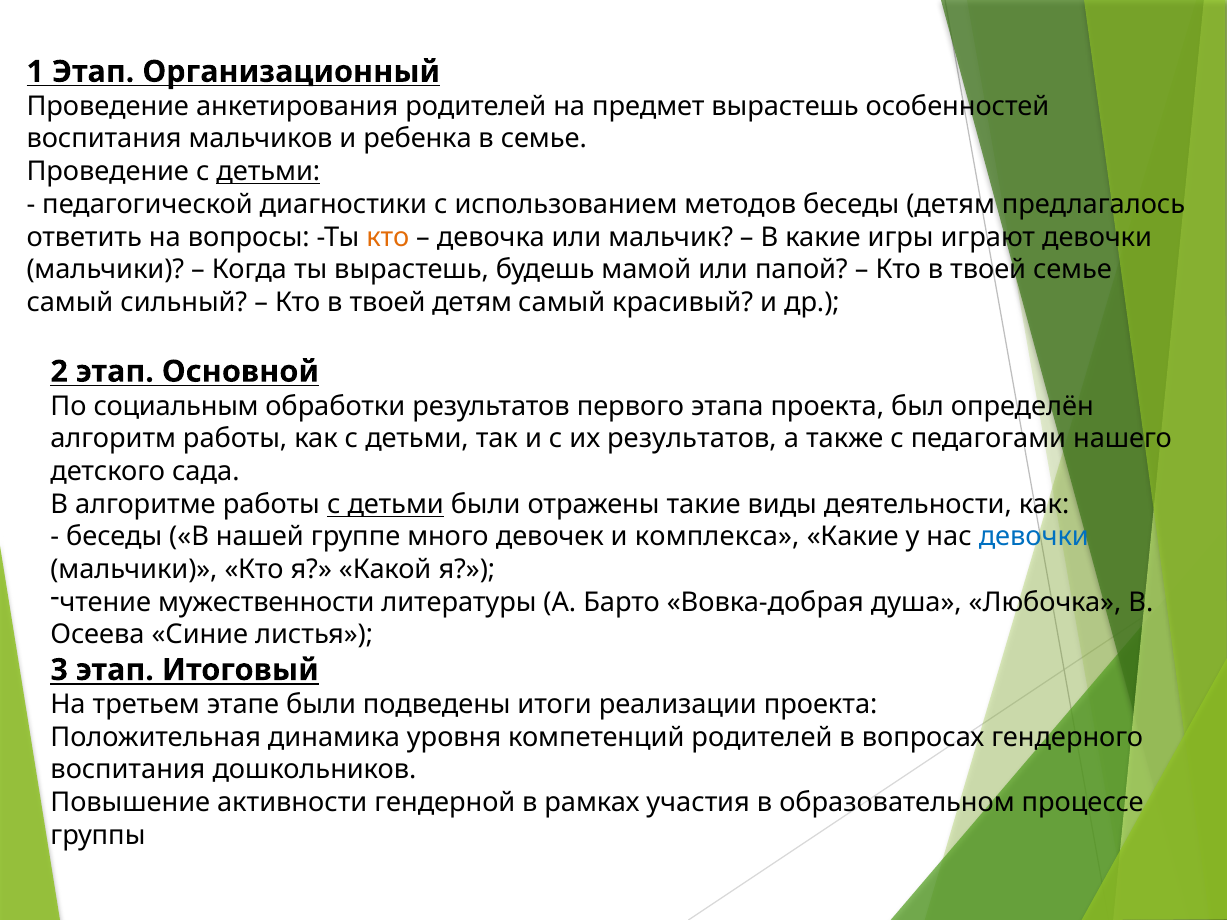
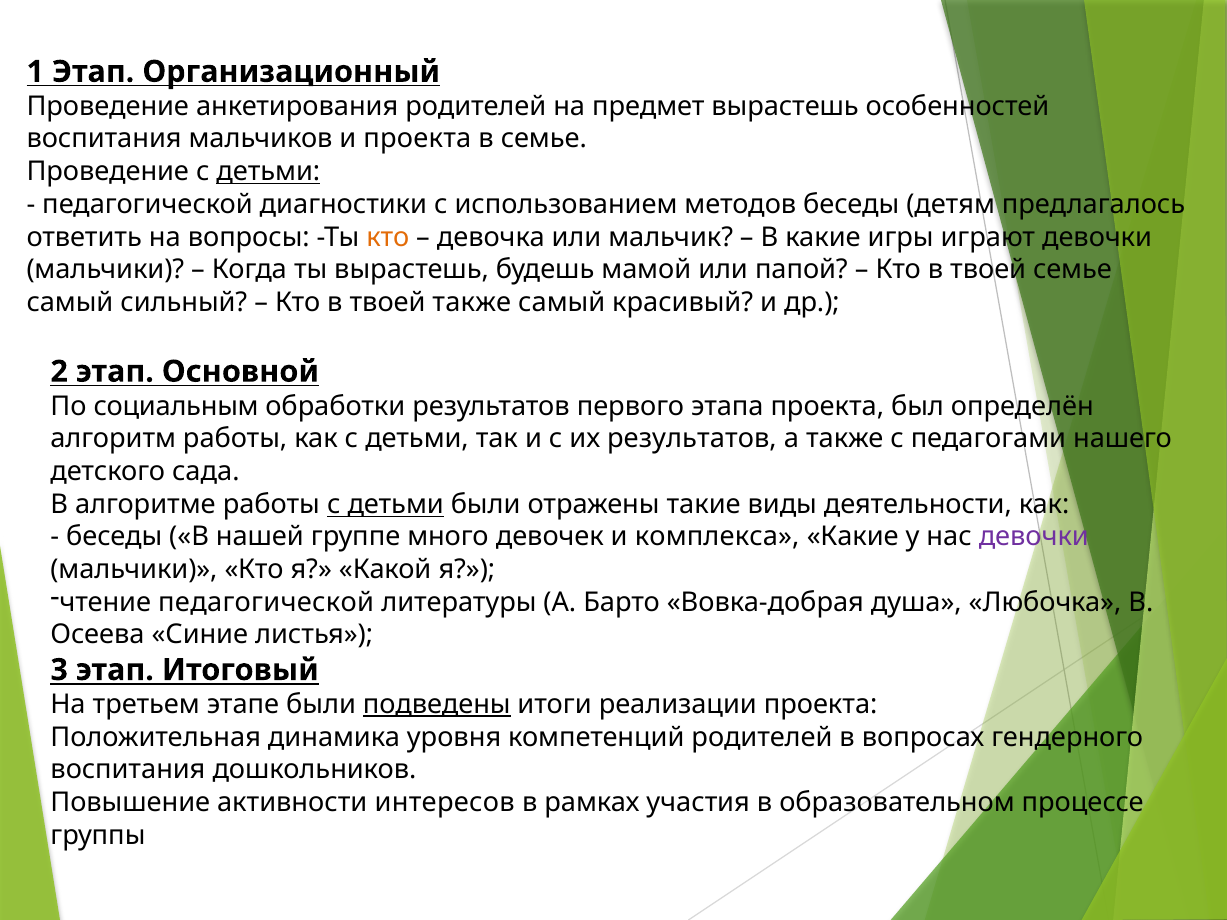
и ребенка: ребенка -> проекта
твоей детям: детям -> также
девочки at (1034, 537) colour: blue -> purple
чтение мужественности: мужественности -> педагогической
подведены underline: none -> present
гендерной: гендерной -> интересов
